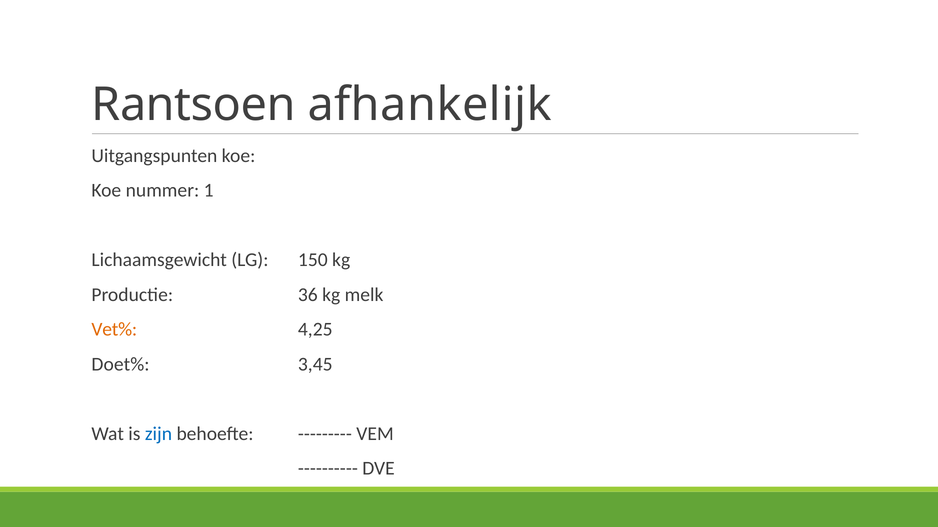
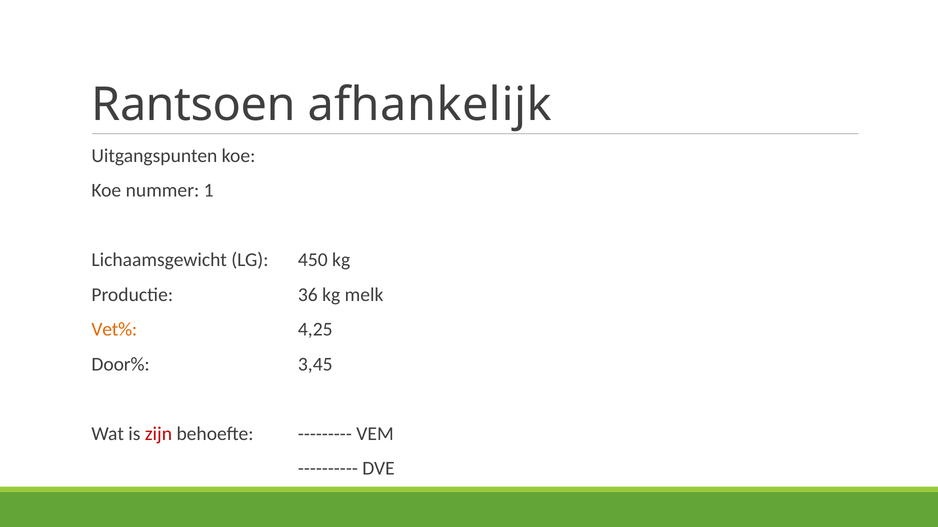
150: 150 -> 450
Doet%: Doet% -> Door%
zijn colour: blue -> red
